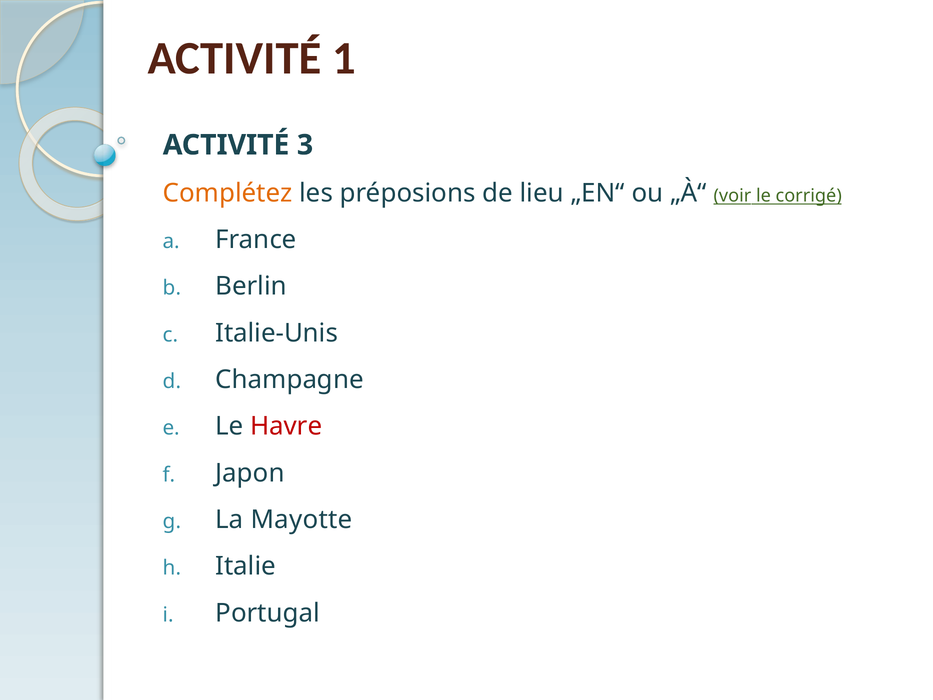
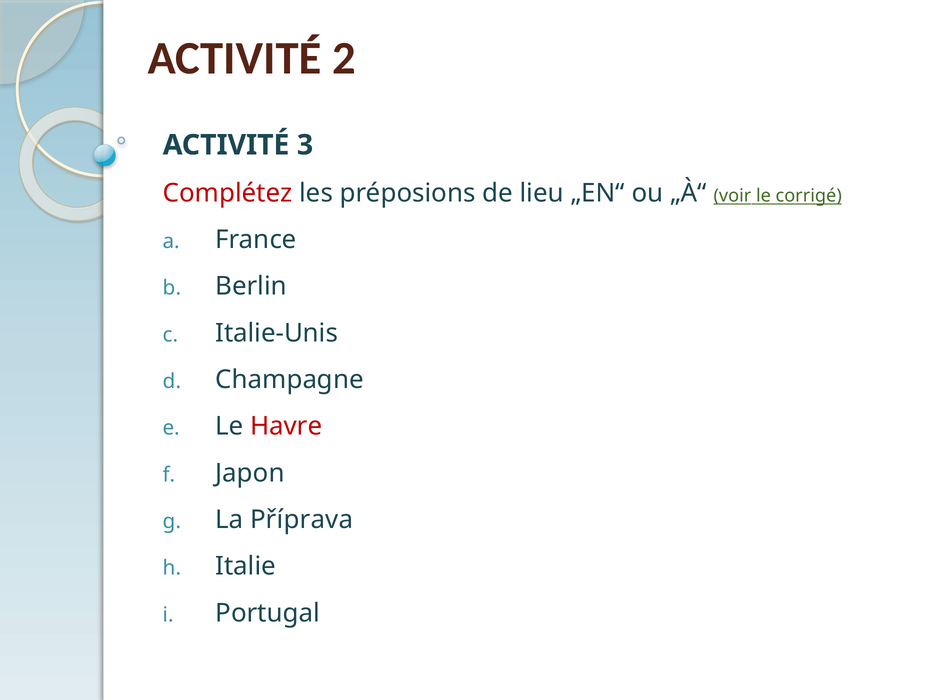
1: 1 -> 2
Complétez colour: orange -> red
Mayotte: Mayotte -> Příprava
